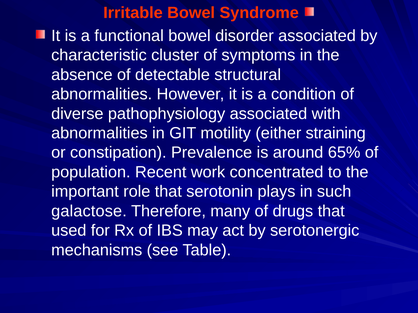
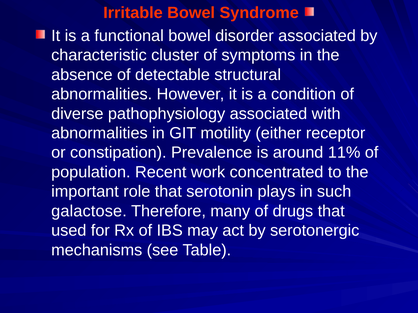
straining: straining -> receptor
65%: 65% -> 11%
